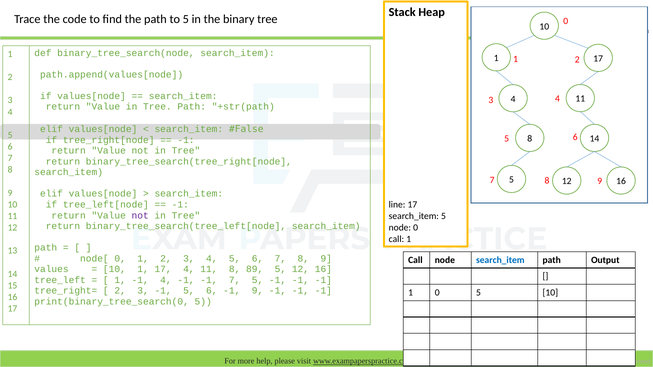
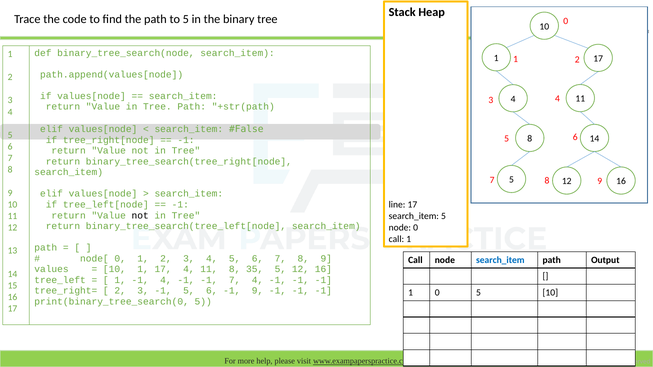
not at (140, 216) colour: purple -> black
89: 89 -> 35
7 5: 5 -> 4
